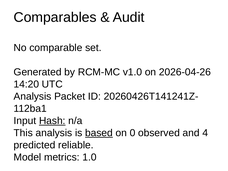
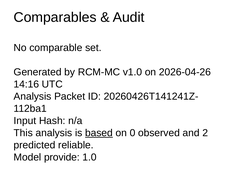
14:20: 14:20 -> 14:16
Hash underline: present -> none
4: 4 -> 2
metrics: metrics -> provide
